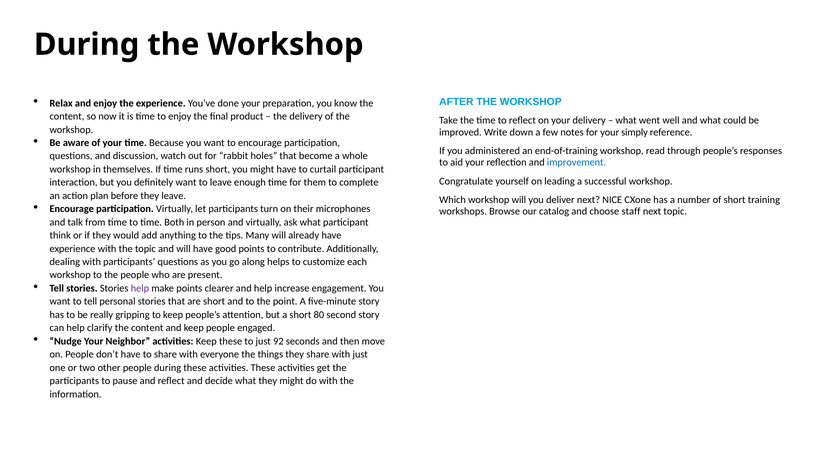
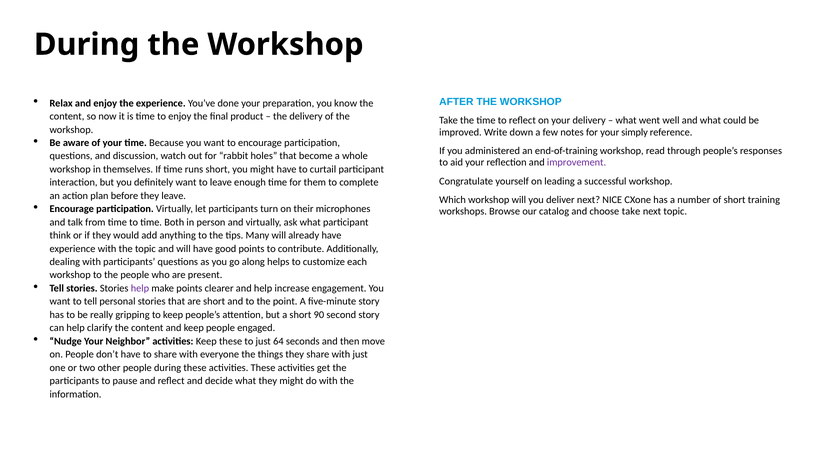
improvement colour: blue -> purple
choose staff: staff -> take
80: 80 -> 90
92: 92 -> 64
